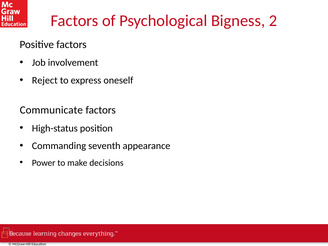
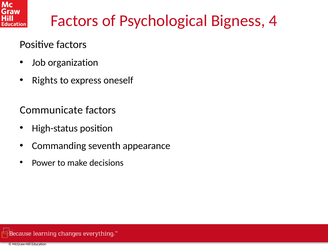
2: 2 -> 4
involvement: involvement -> organization
Reject: Reject -> Rights
